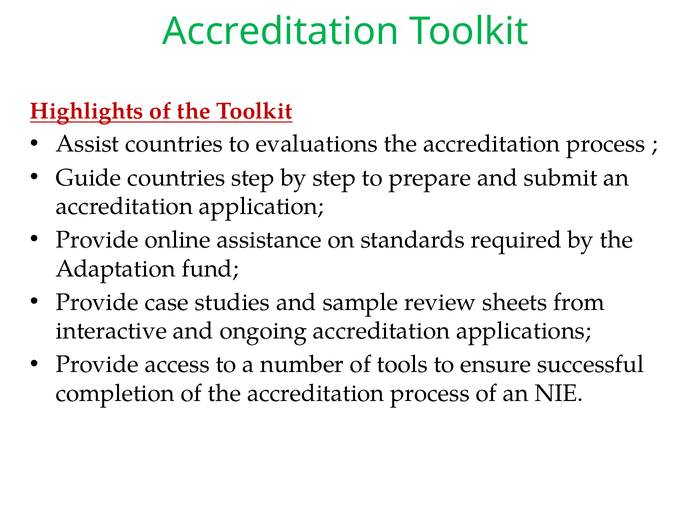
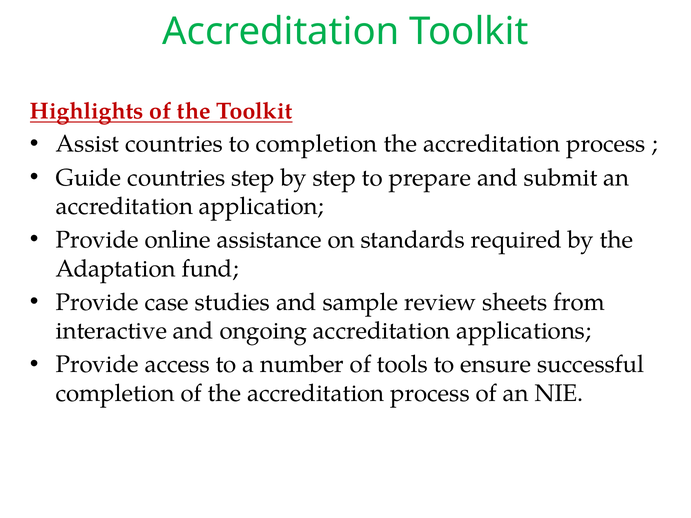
to evaluations: evaluations -> completion
